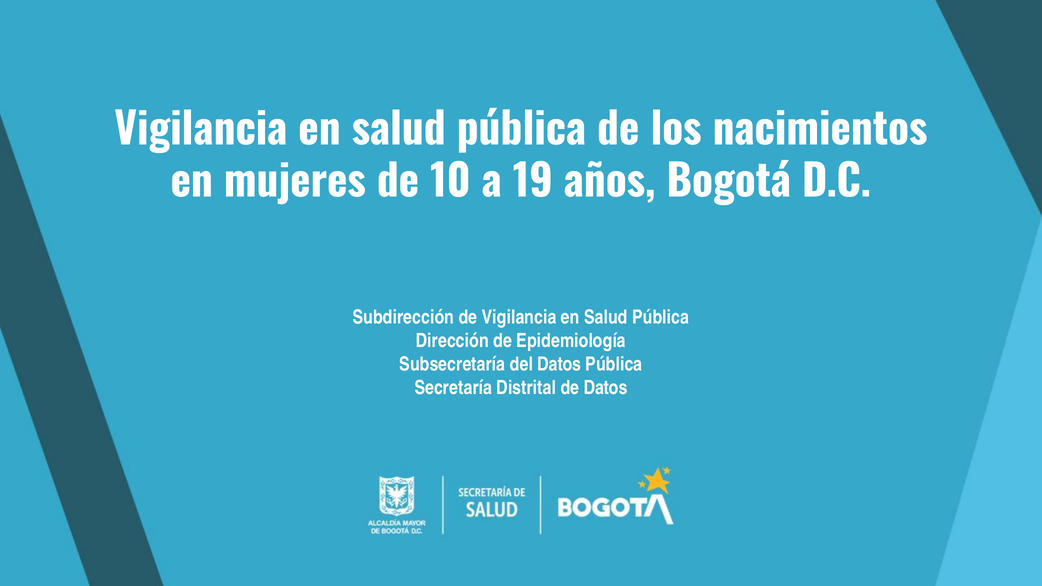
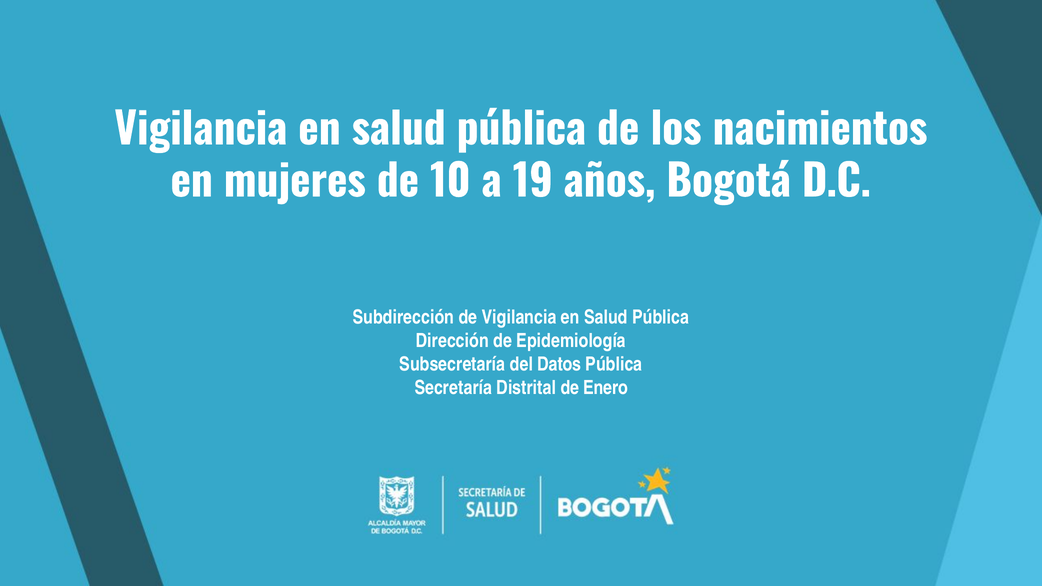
de Datos: Datos -> Enero
